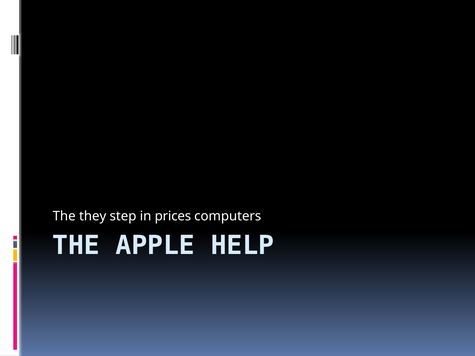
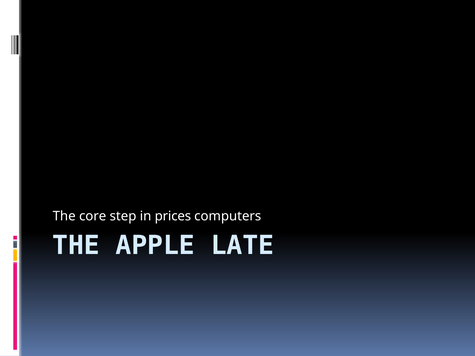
they: they -> core
HELP: HELP -> LATE
